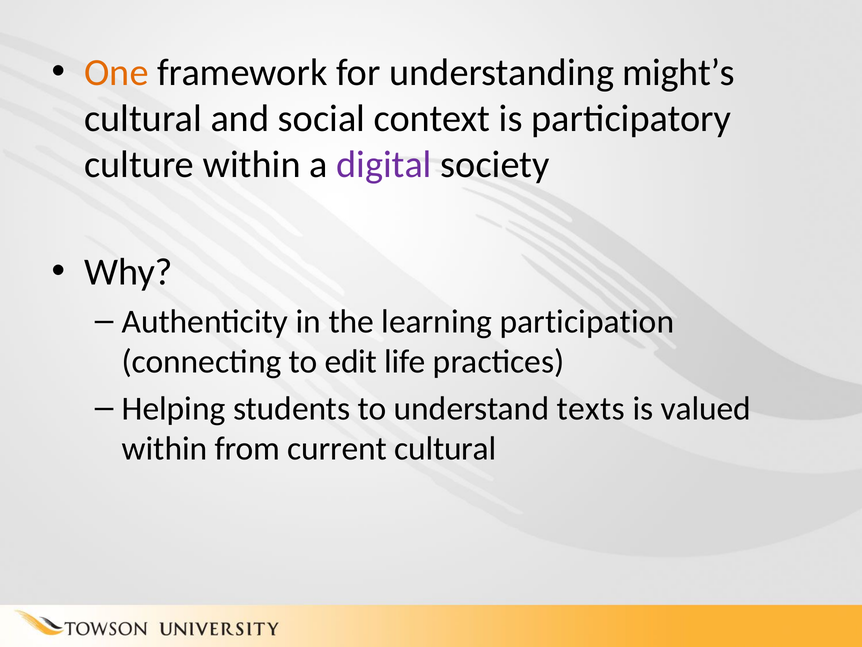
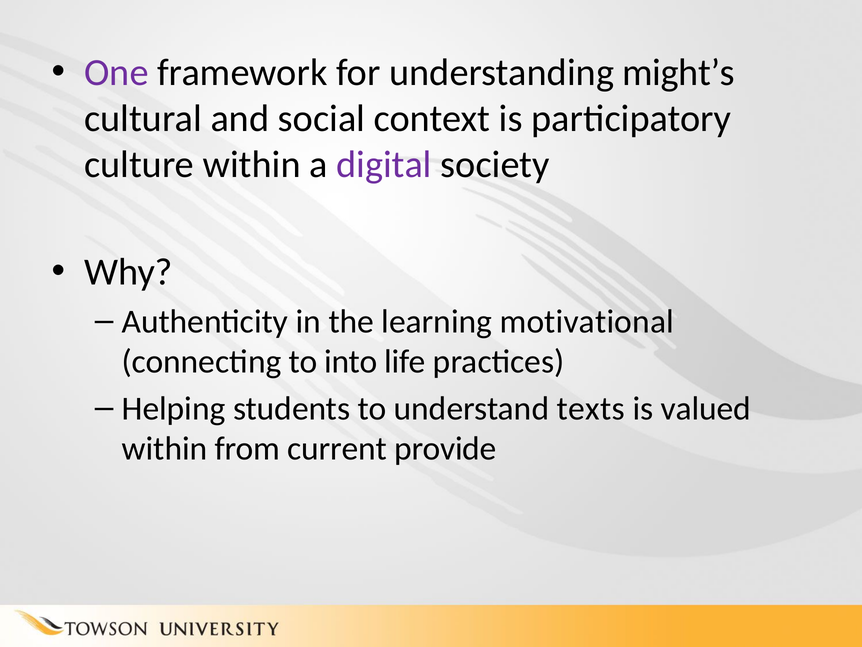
One colour: orange -> purple
participation: participation -> motivational
edit: edit -> into
current cultural: cultural -> provide
